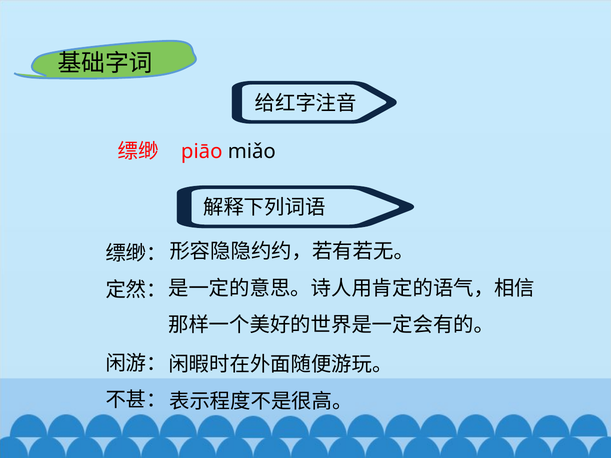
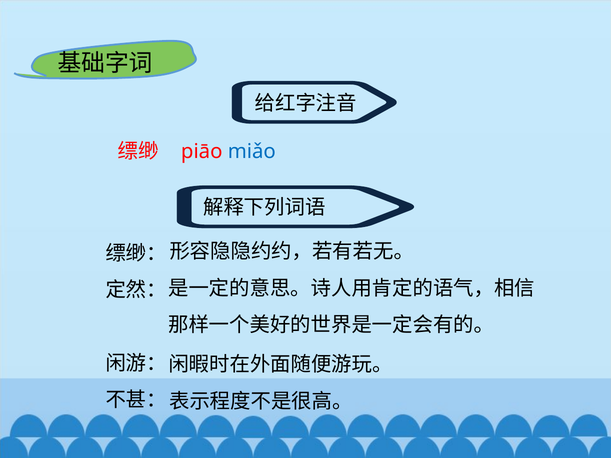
miǎo colour: black -> blue
